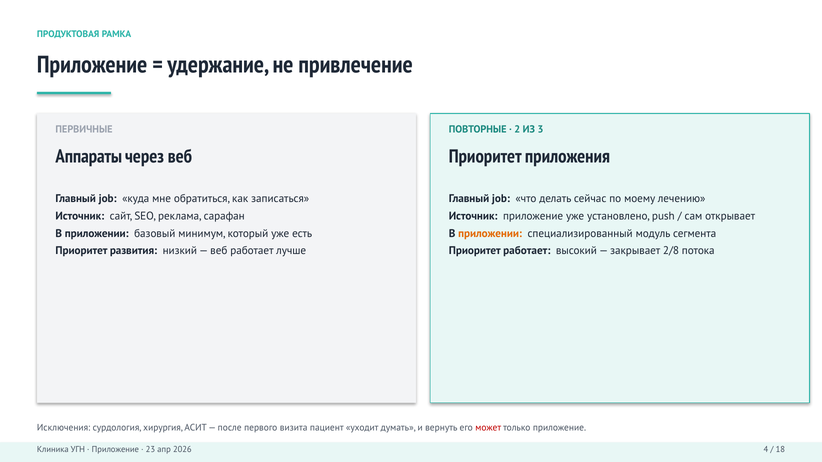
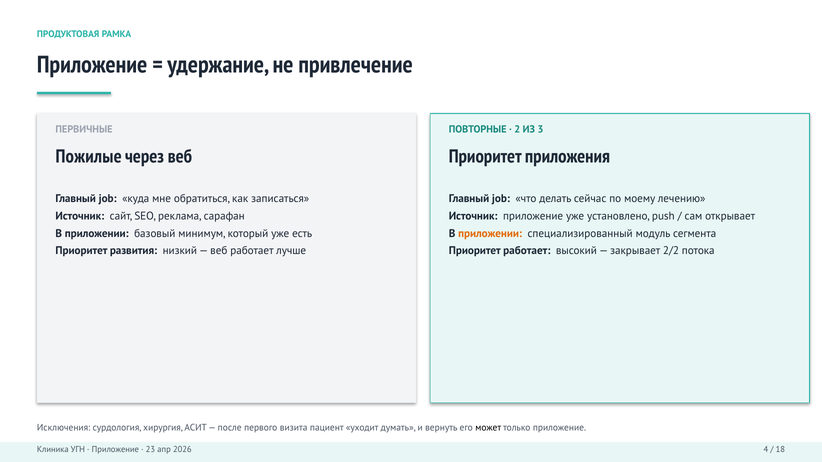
Аппараты: Аппараты -> Пожилые
2/8: 2/8 -> 2/2
может colour: red -> black
